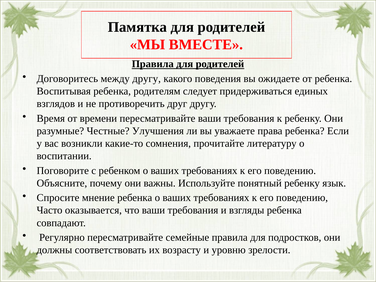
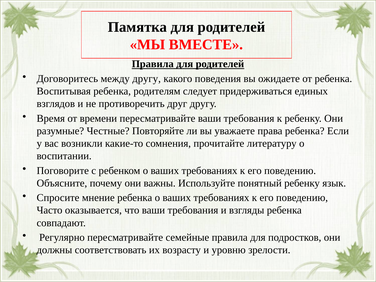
Улучшения: Улучшения -> Повторяйте
